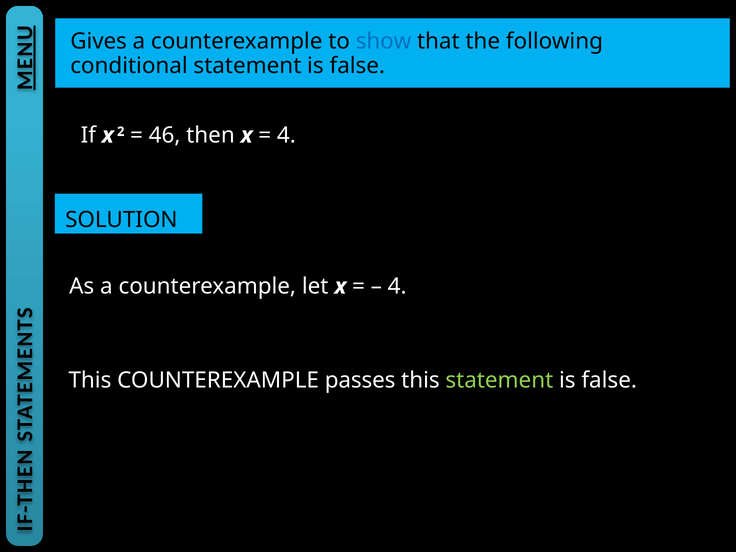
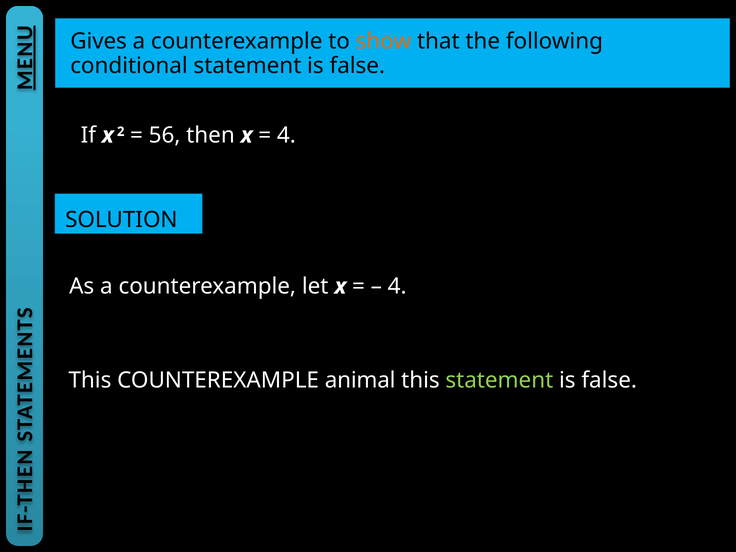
show colour: blue -> orange
46: 46 -> 56
passes: passes -> animal
